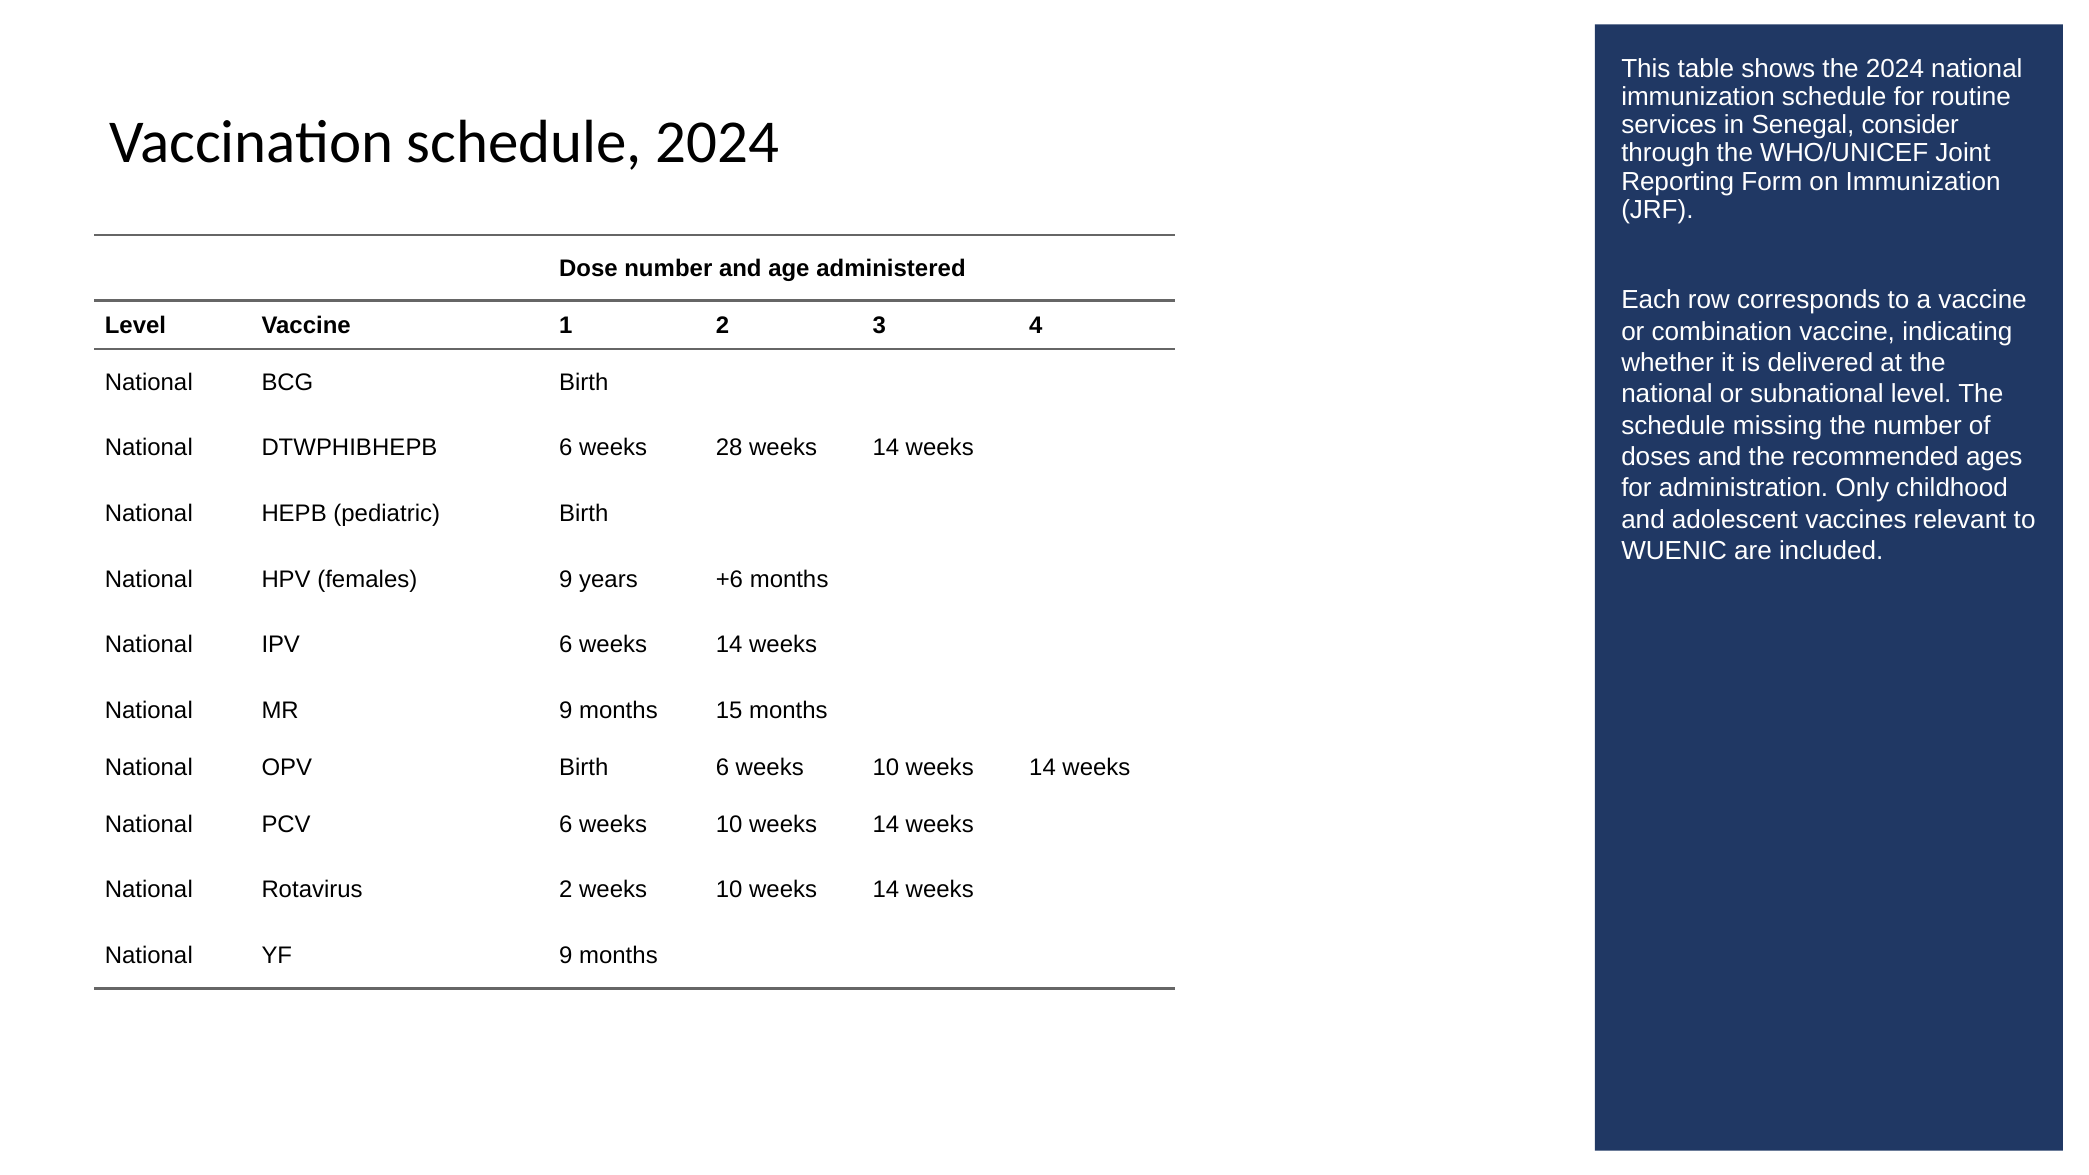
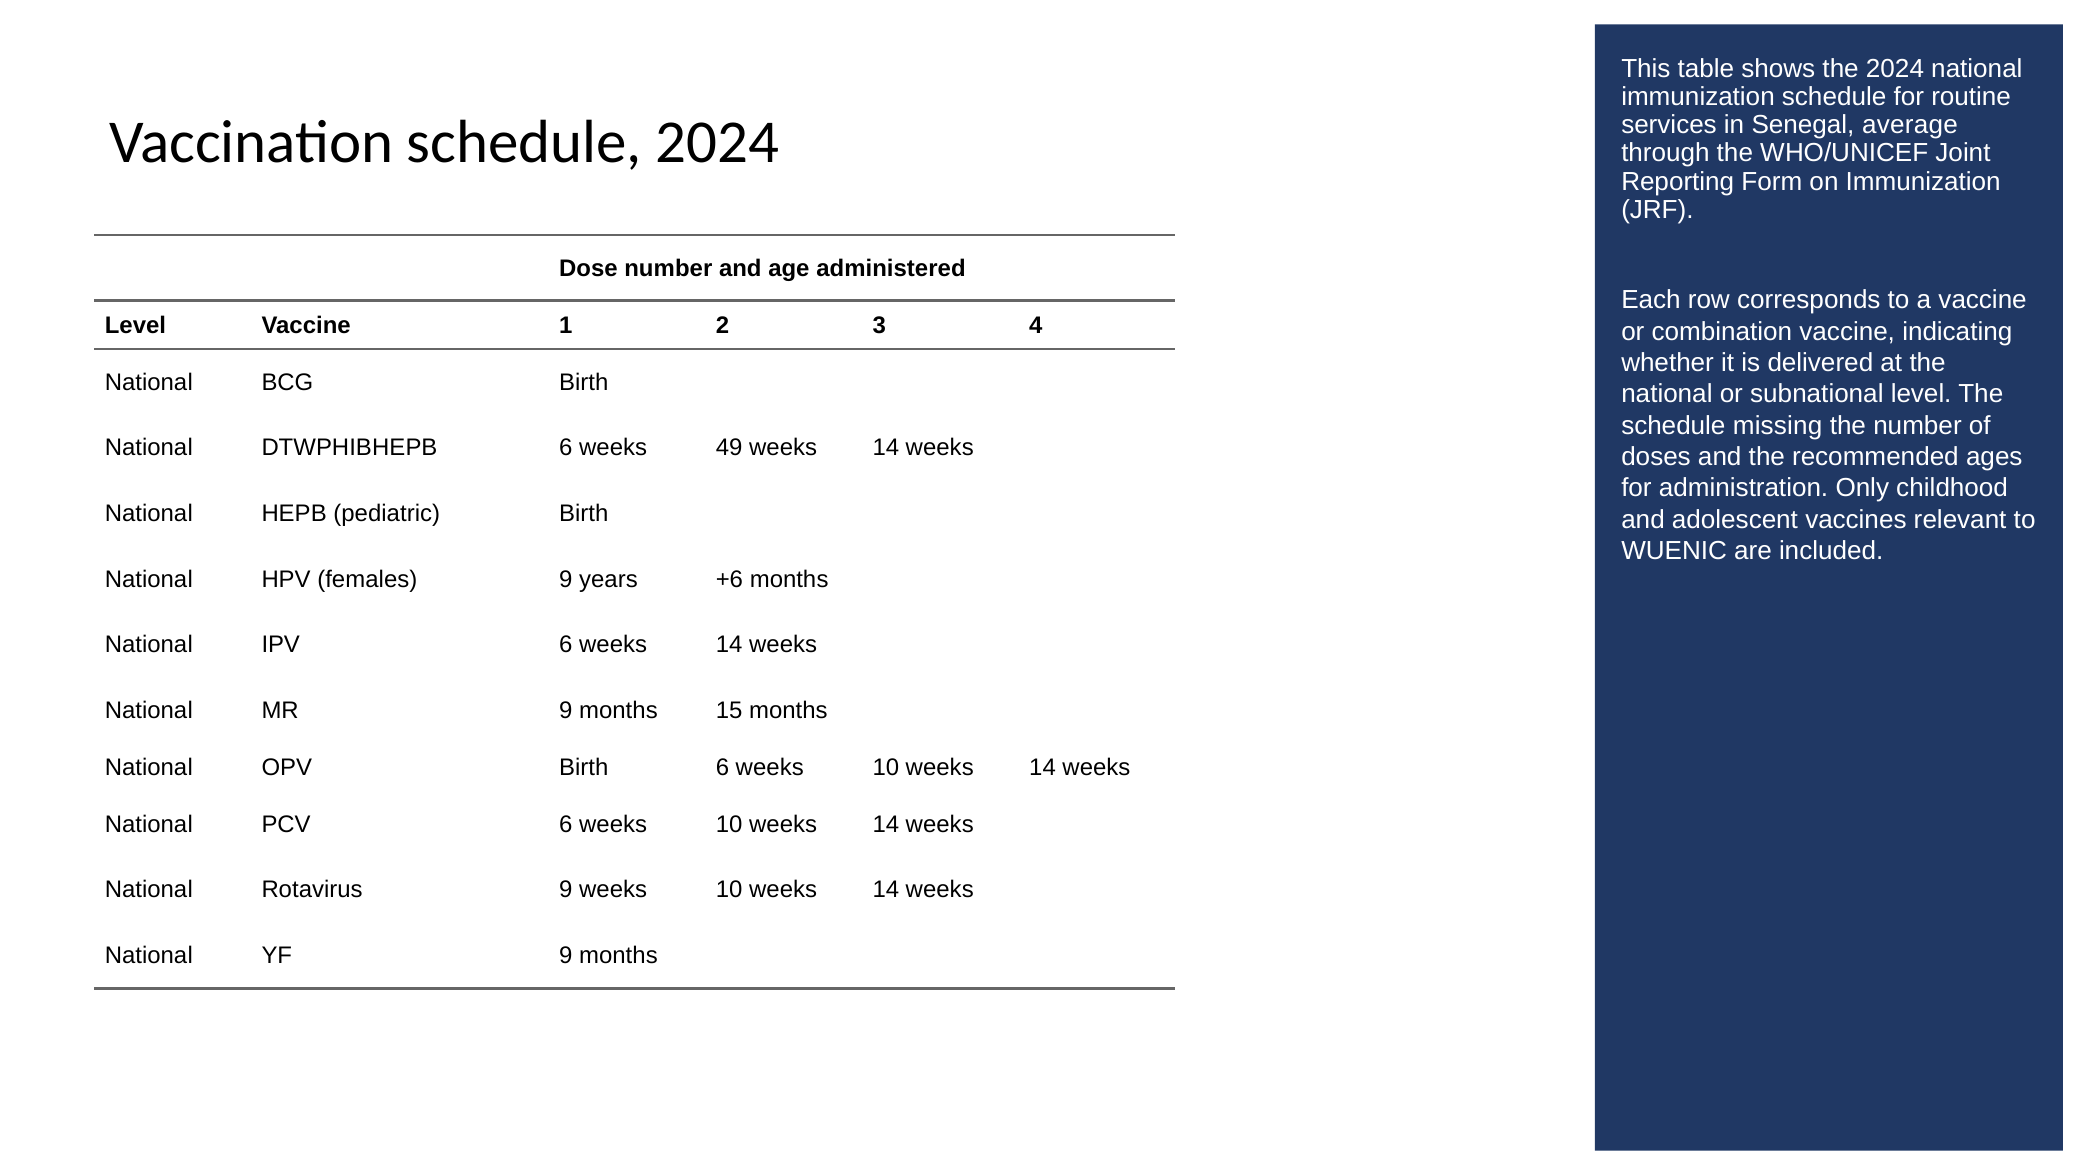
consider: consider -> average
28: 28 -> 49
Rotavirus 2: 2 -> 9
